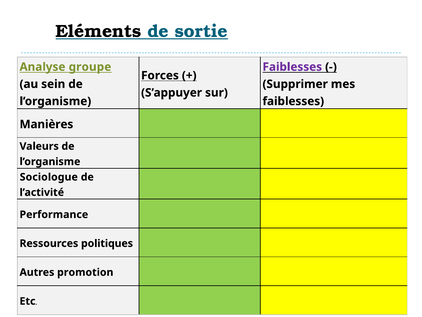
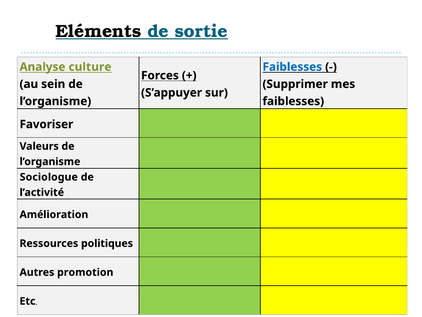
groupe: groupe -> culture
Faiblesses at (292, 67) colour: purple -> blue
Manières: Manières -> Favoriser
Performance: Performance -> Amélioration
